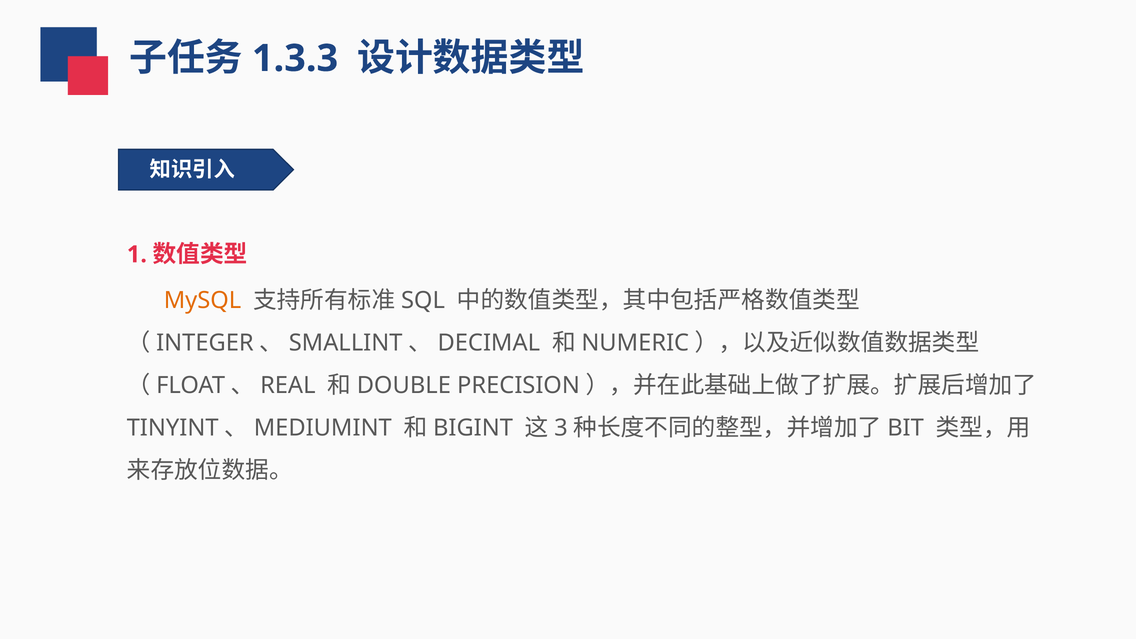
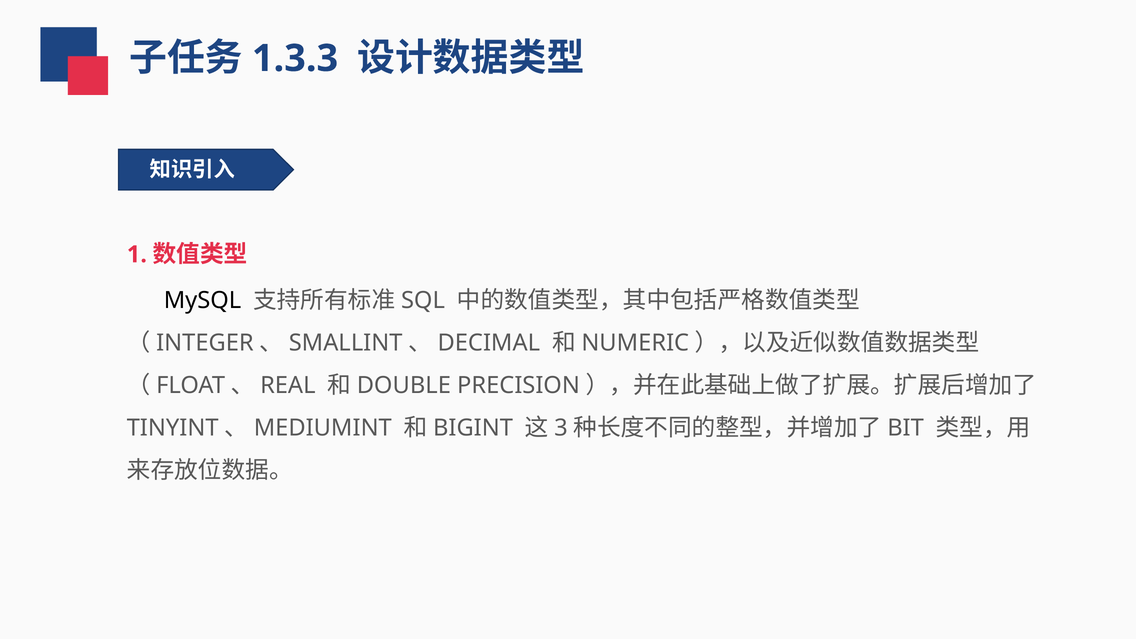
MySQL colour: orange -> black
